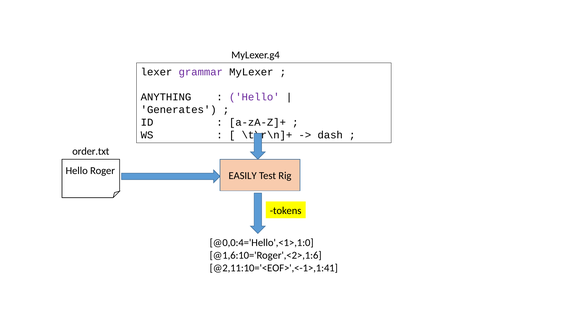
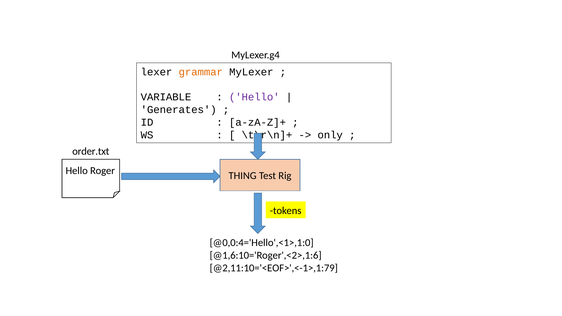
grammar colour: purple -> orange
ANYTHING: ANYTHING -> VARIABLE
dash: dash -> only
EASILY: EASILY -> THING
@2,11:10='<EOF>',<-1>,1:41: @2,11:10='<EOF>',<-1>,1:41 -> @2,11:10='<EOF>',<-1>,1:79
